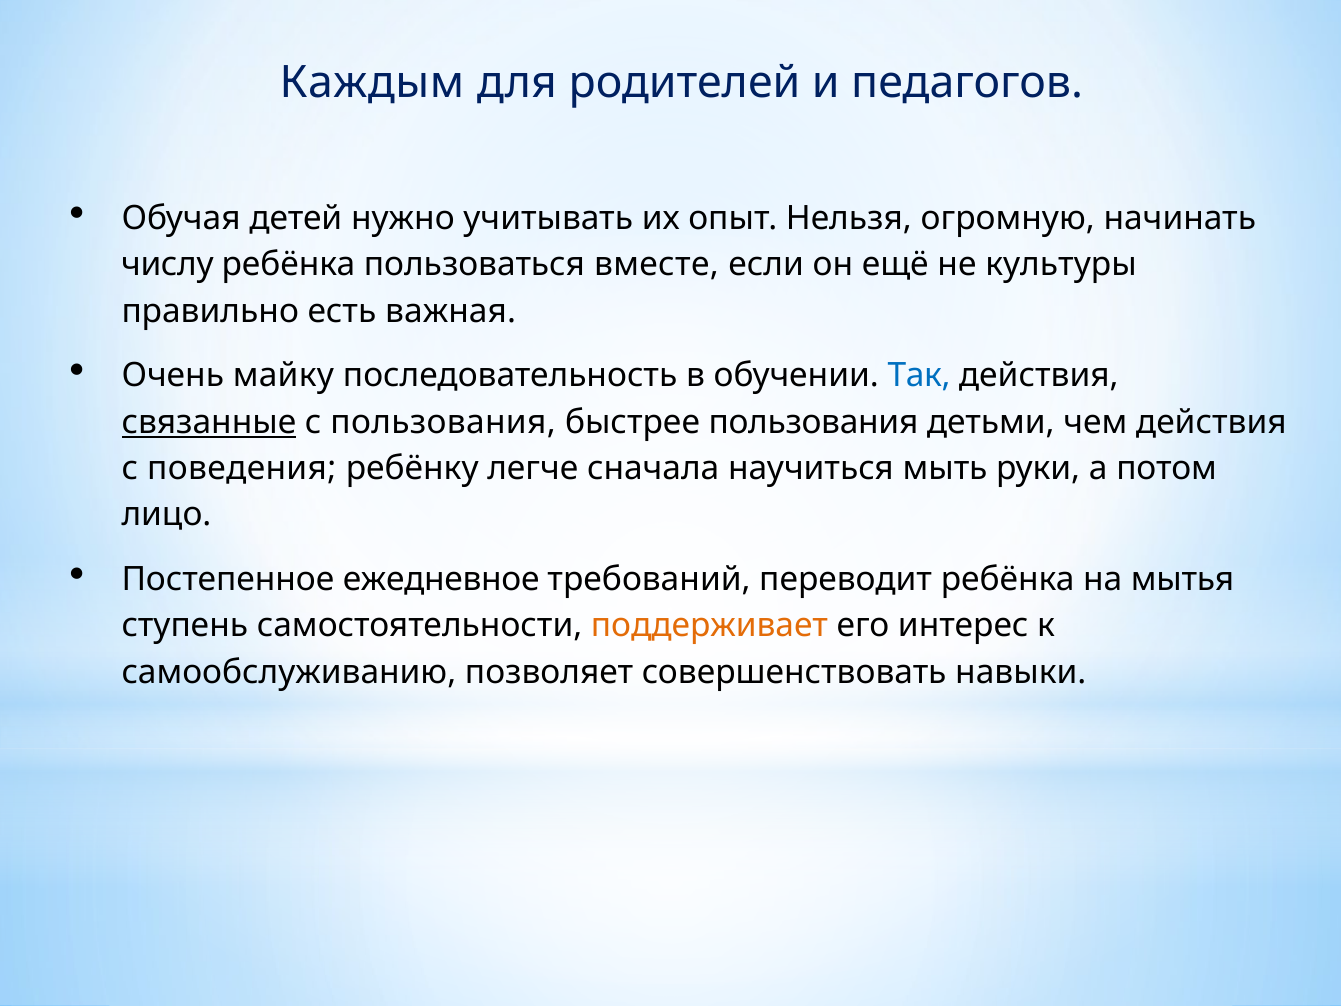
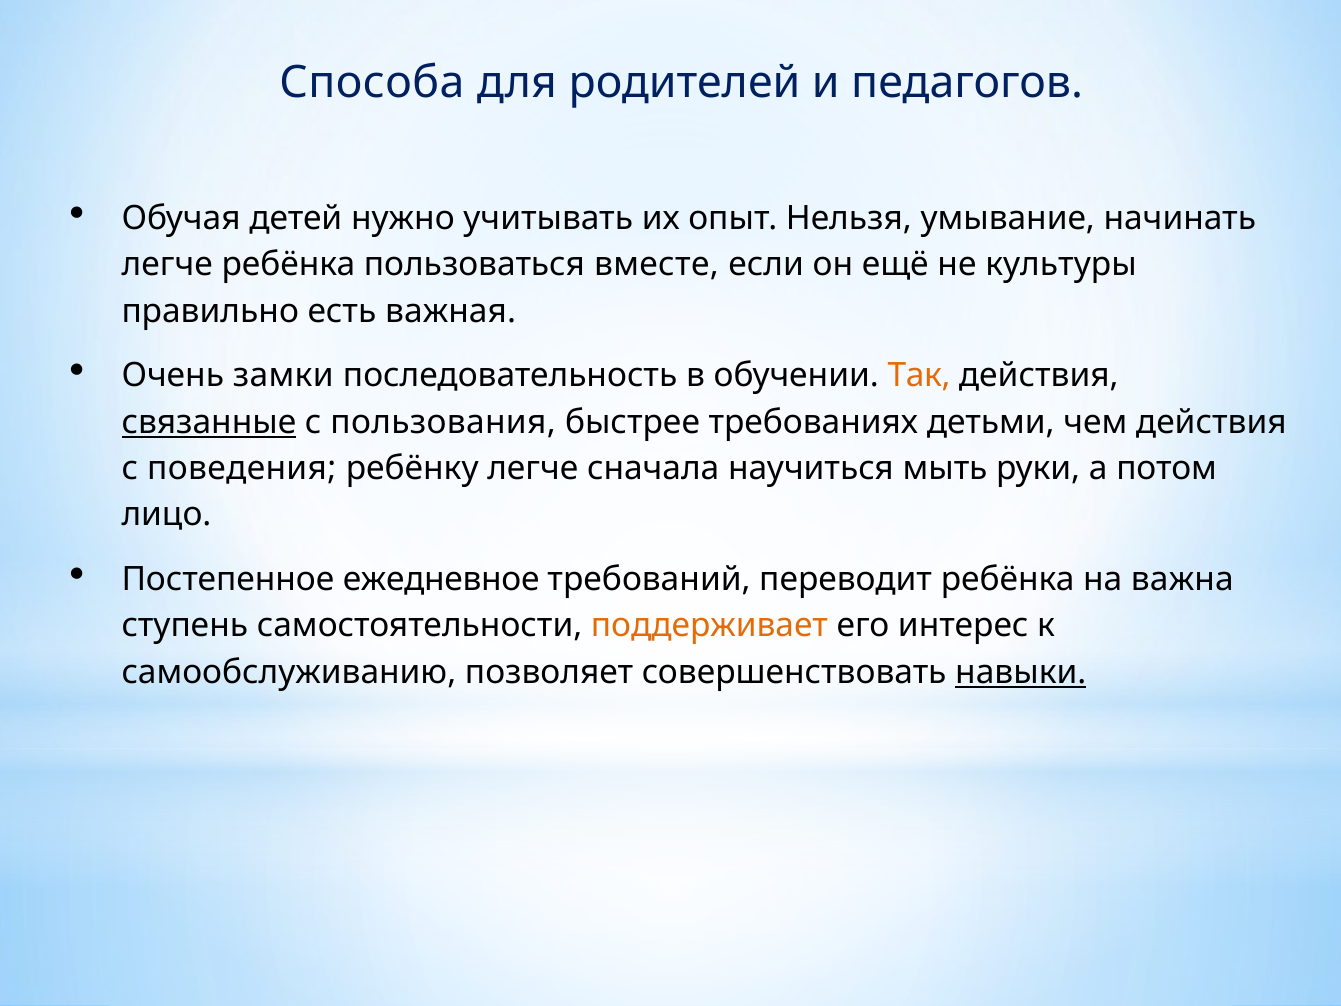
Каждым: Каждым -> Способа
огромную: огромную -> умывание
числу at (167, 265): числу -> легче
майку: майку -> замки
Так colour: blue -> orange
быстрее пользования: пользования -> требованиях
мытья: мытья -> важна
навыки underline: none -> present
